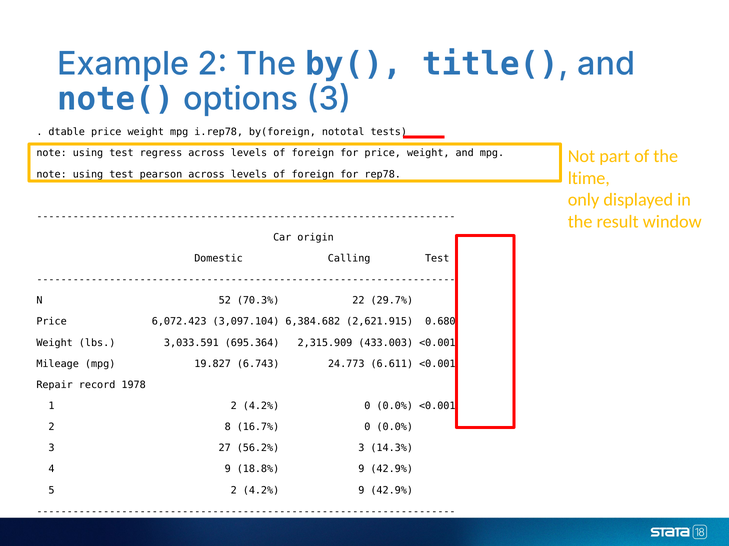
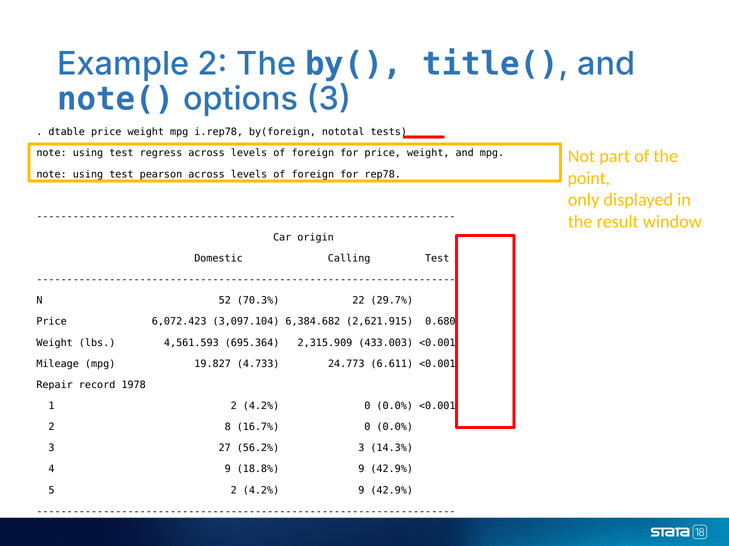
ltime: ltime -> point
3,033.591: 3,033.591 -> 4,561.593
6.743: 6.743 -> 4.733
